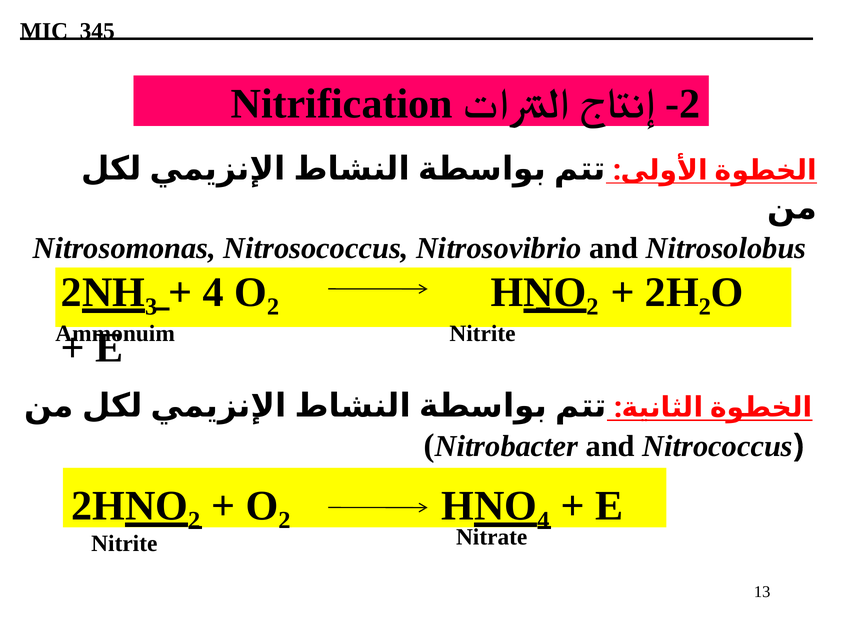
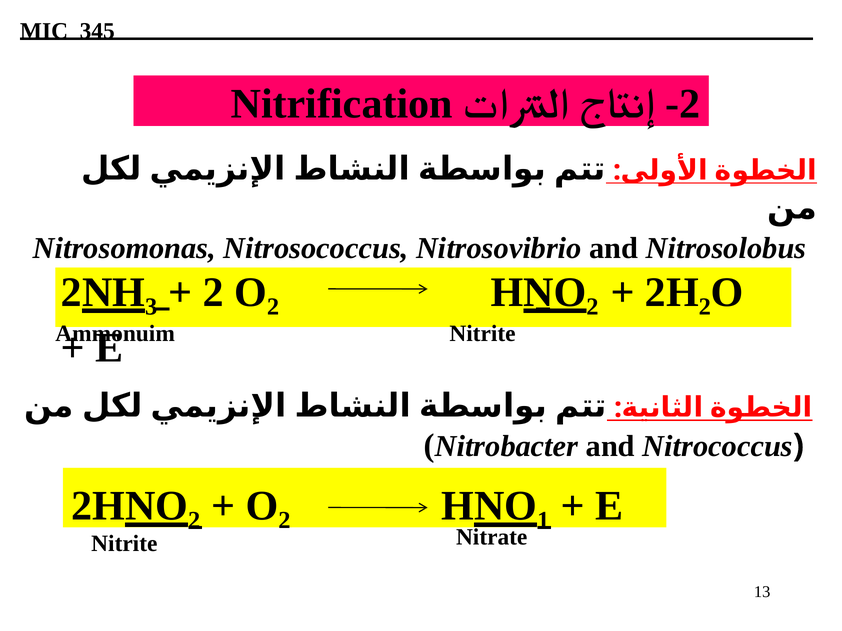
4 at (213, 293): 4 -> 2
4 at (543, 521): 4 -> 1
